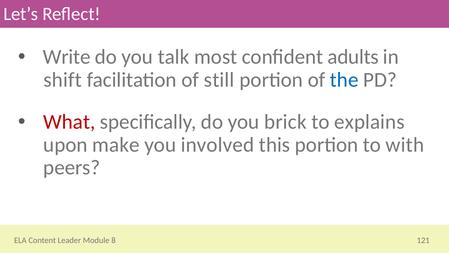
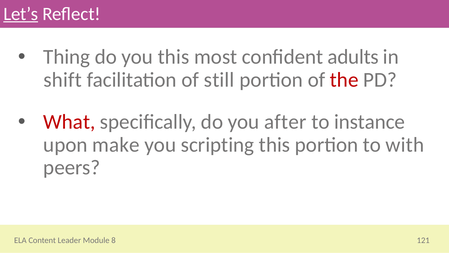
Let’s underline: none -> present
Write: Write -> Thing
you talk: talk -> this
the colour: blue -> red
brick: brick -> after
explains: explains -> instance
involved: involved -> scripting
